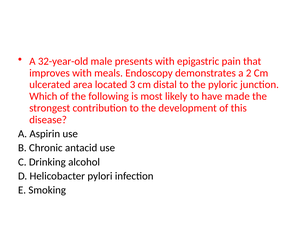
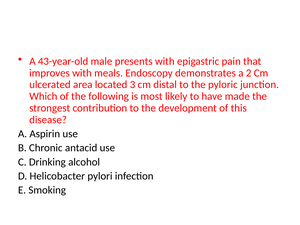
32-year-old: 32-year-old -> 43-year-old
